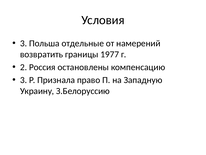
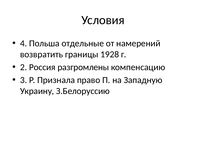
3 at (24, 43): 3 -> 4
1977: 1977 -> 1928
остановлены: остановлены -> разгромлены
